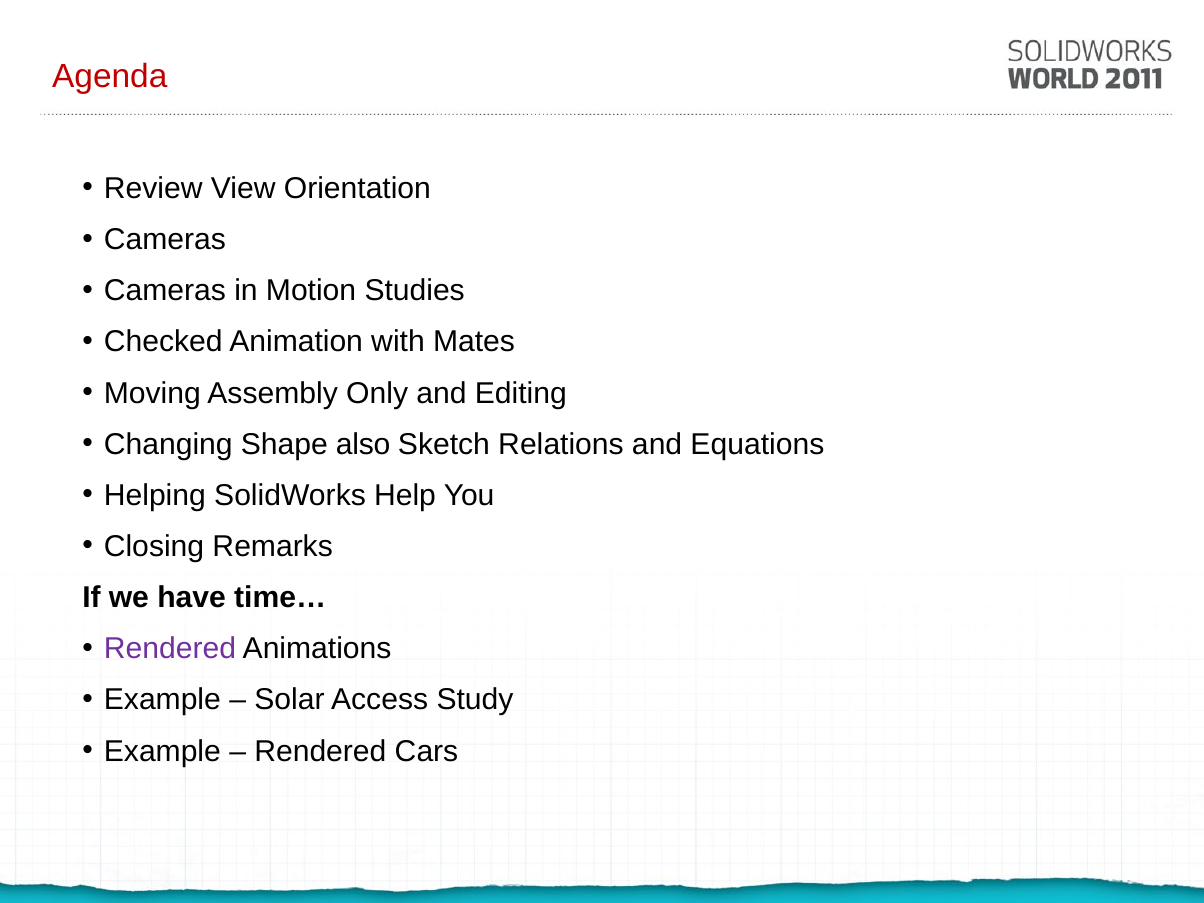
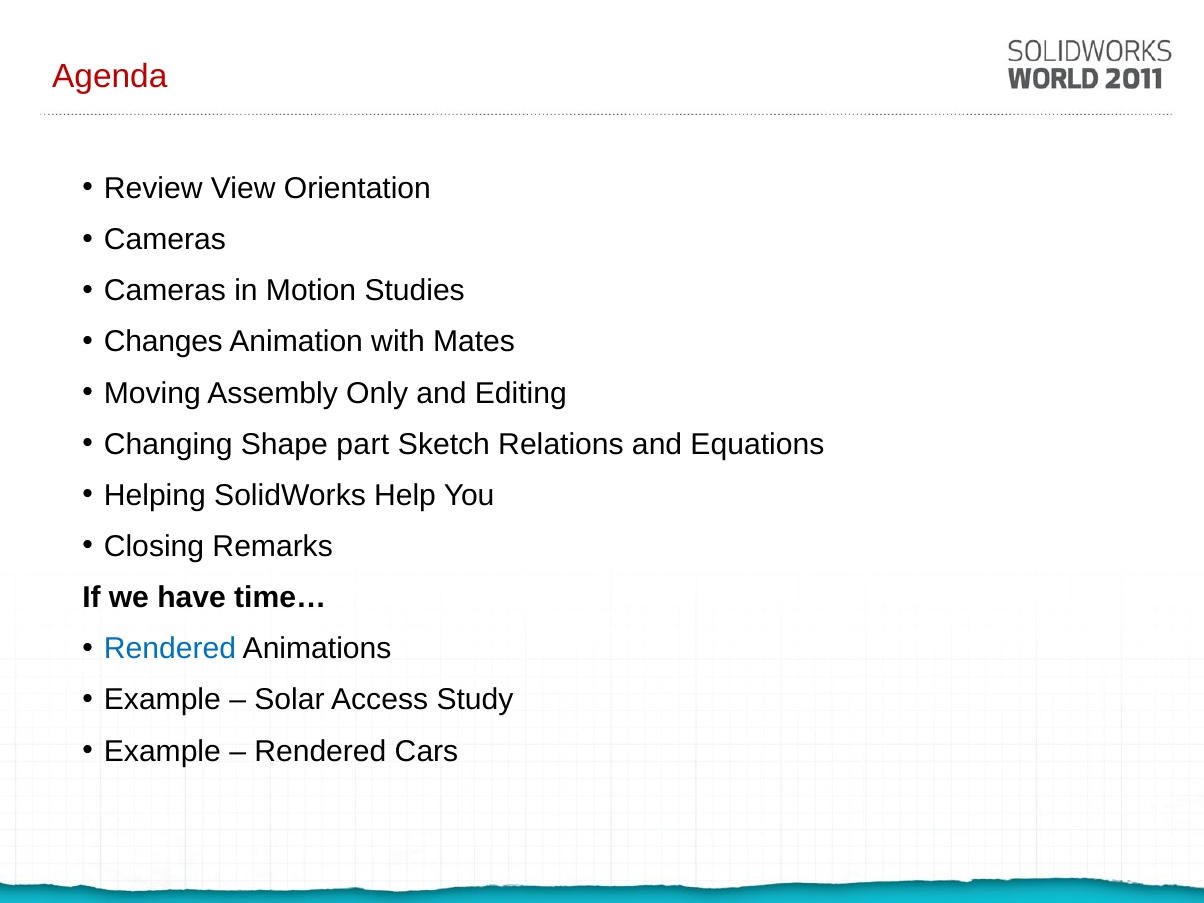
Checked: Checked -> Changes
also: also -> part
Rendered at (170, 649) colour: purple -> blue
